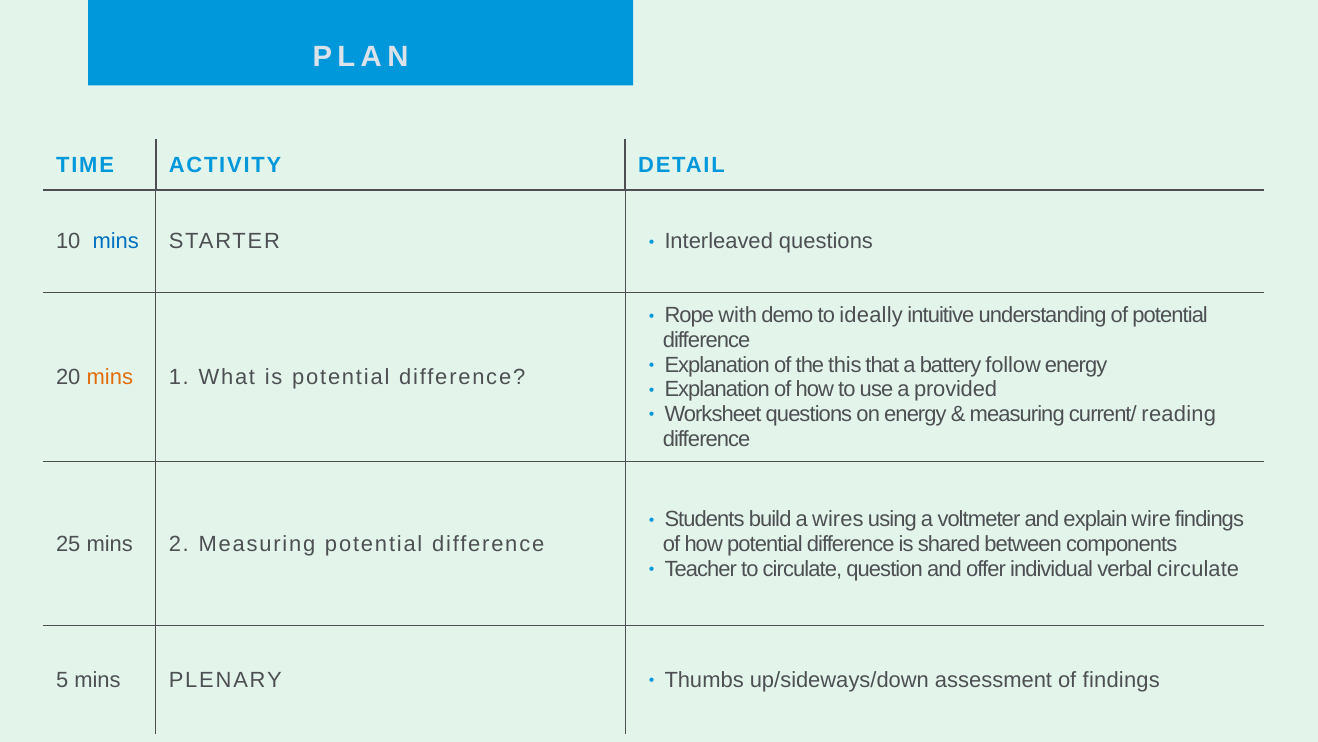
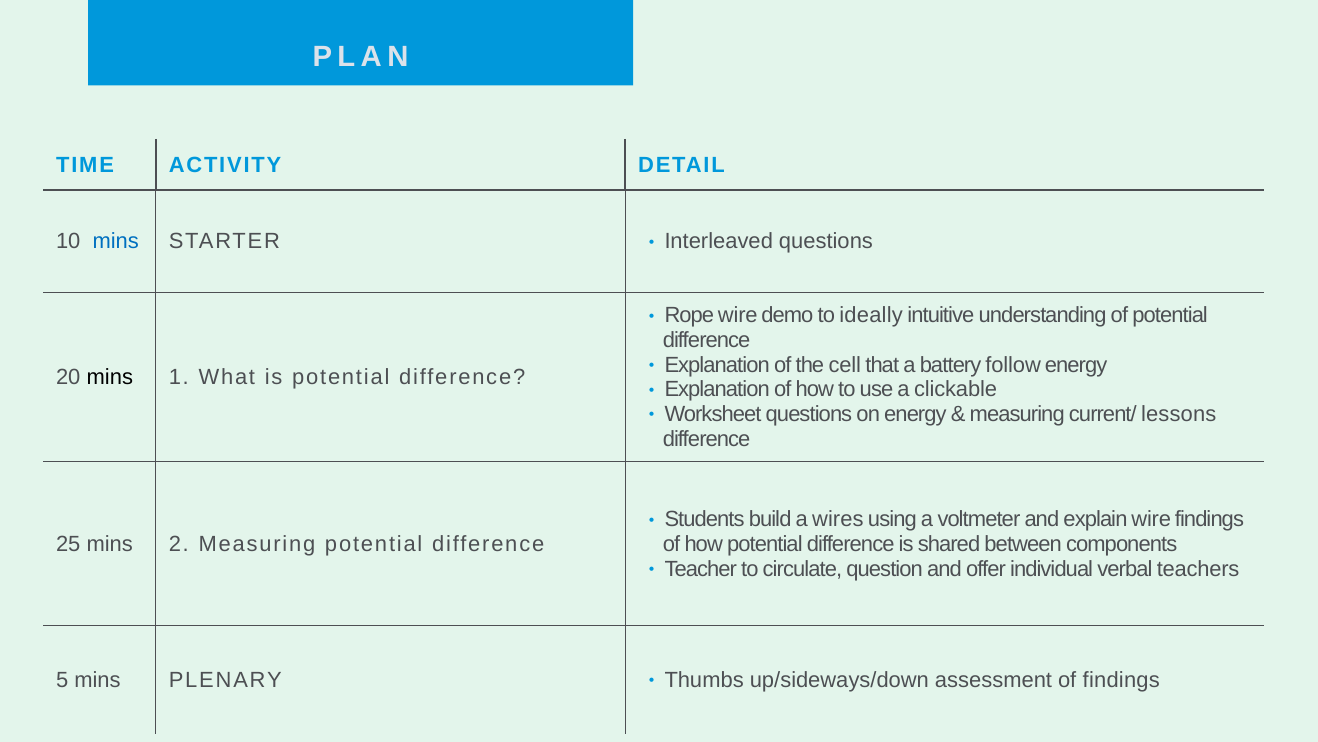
with at (738, 315): with -> wire
this: this -> cell
mins at (110, 377) colour: orange -> black
provided: provided -> clickable
reading: reading -> lessons
verbal circulate: circulate -> teachers
